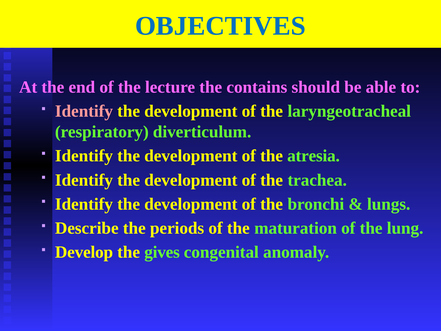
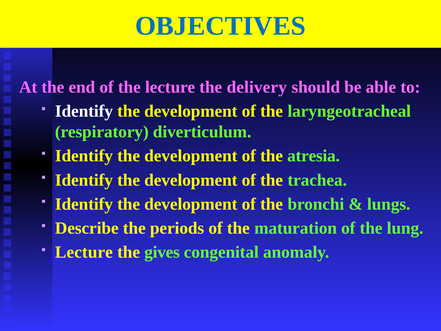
contains: contains -> delivery
Identify at (84, 111) colour: pink -> white
Develop at (84, 252): Develop -> Lecture
